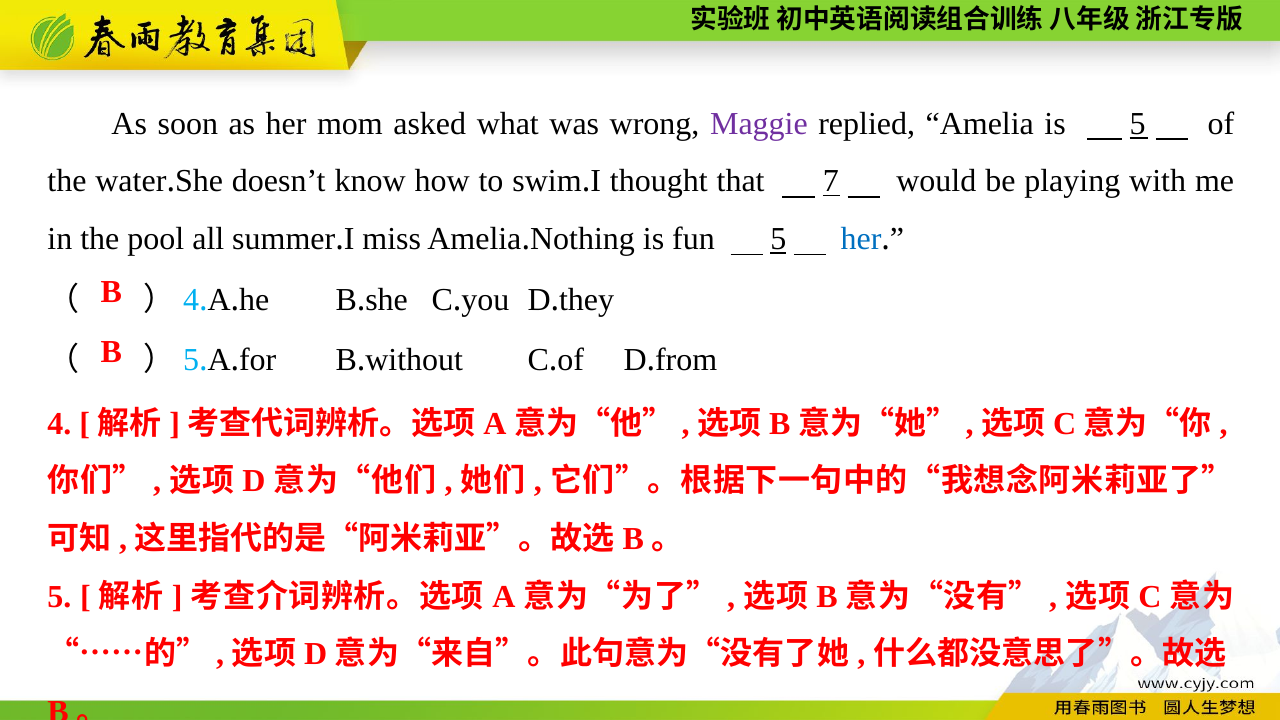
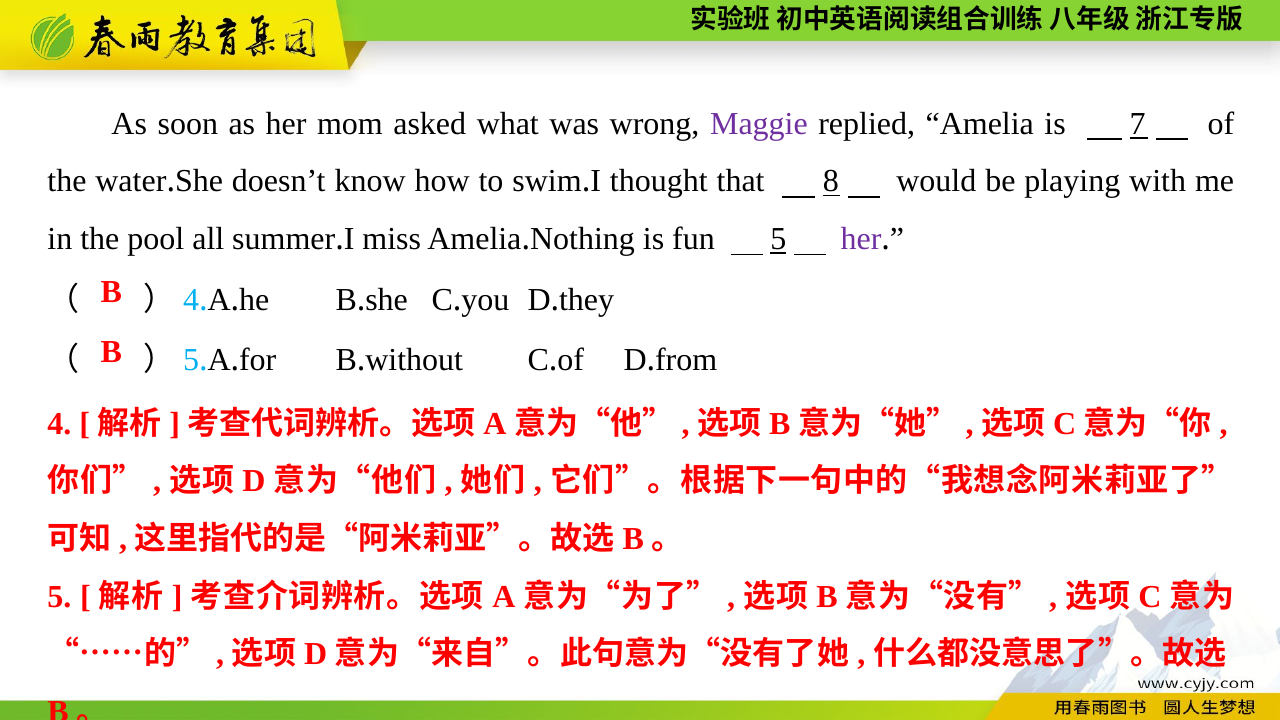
is 5: 5 -> 7
7: 7 -> 8
her at (861, 239) colour: blue -> purple
